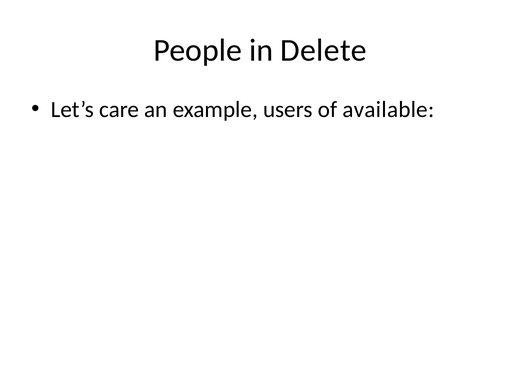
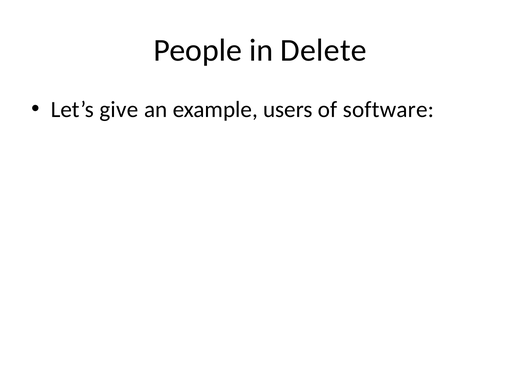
care: care -> give
available: available -> software
